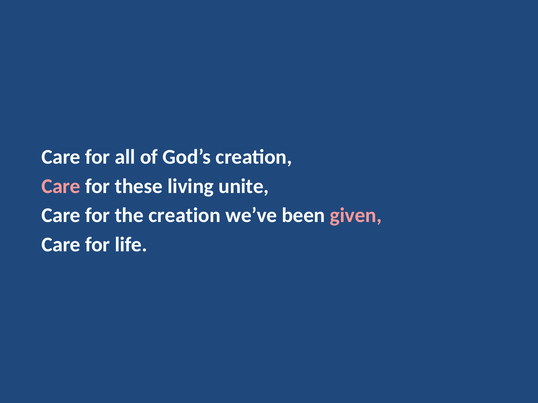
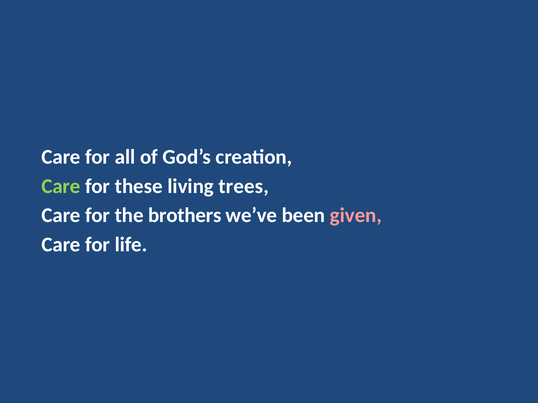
Care at (61, 186) colour: pink -> light green
unite: unite -> trees
the creation: creation -> brothers
